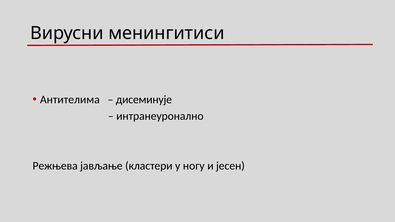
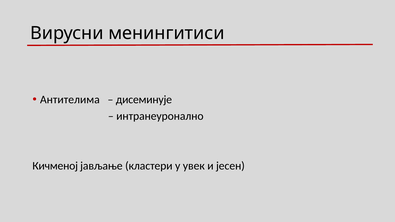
Режњева: Режњева -> Кичменој
ногу: ногу -> увек
